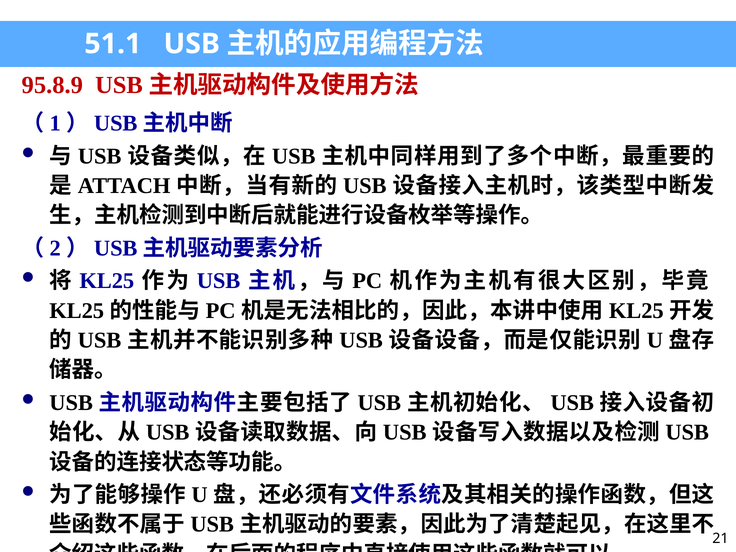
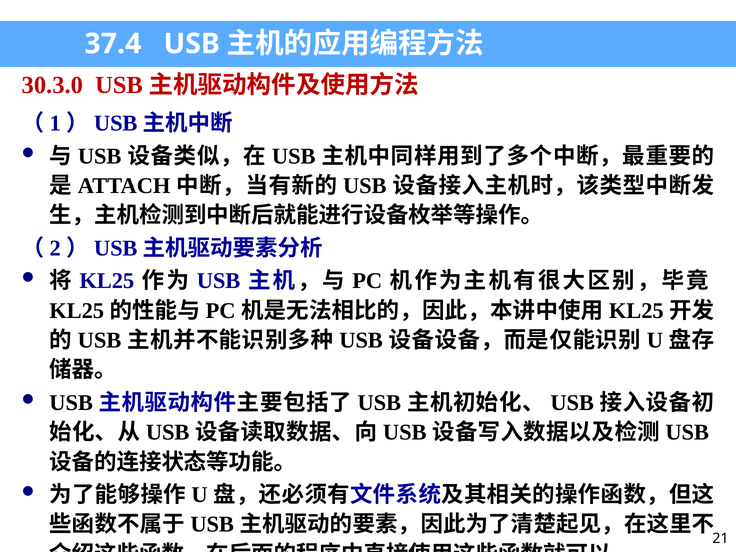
51.1: 51.1 -> 37.4
95.8.9: 95.8.9 -> 30.3.0
